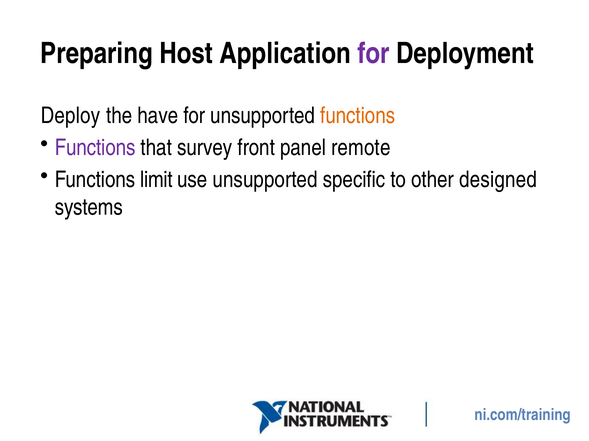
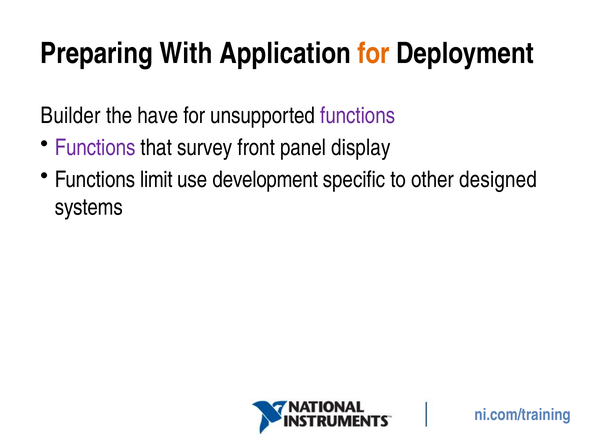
Host: Host -> With
for at (374, 54) colour: purple -> orange
Deploy: Deploy -> Builder
functions at (358, 116) colour: orange -> purple
remote: remote -> display
use unsupported: unsupported -> development
